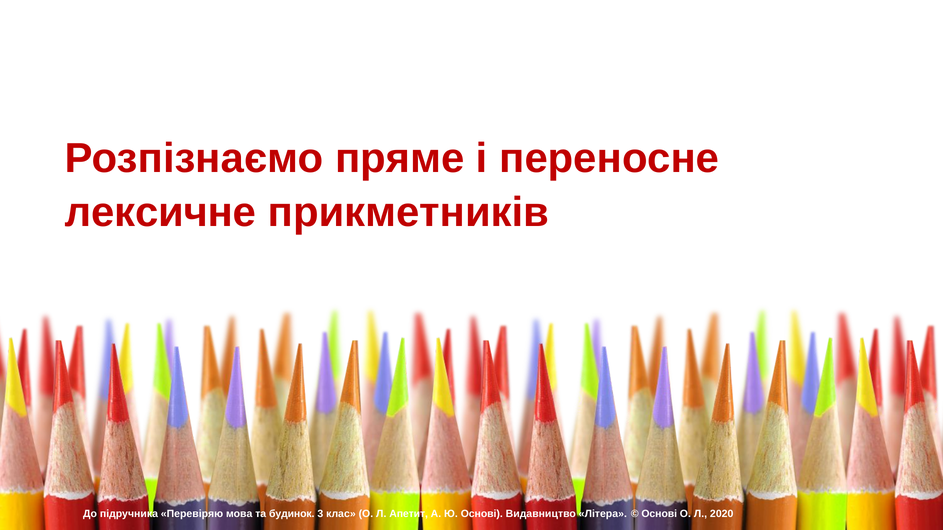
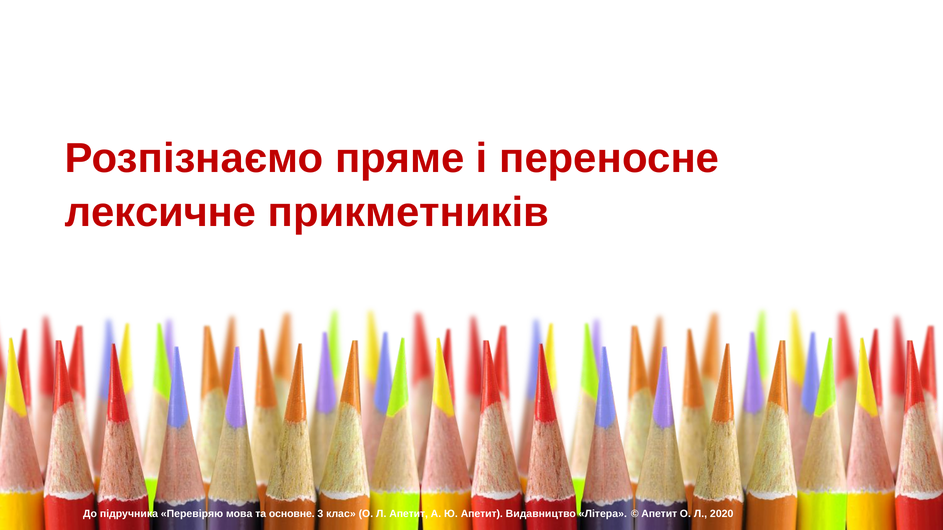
будинок: будинок -> основне
Ю Основі: Основі -> Апетит
Основі at (659, 514): Основі -> Апетит
